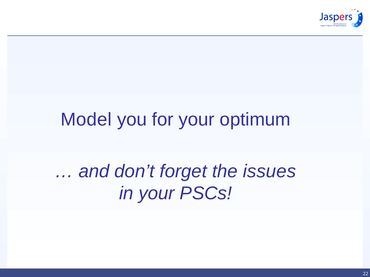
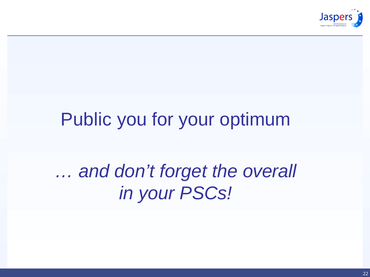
Model: Model -> Public
issues: issues -> overall
